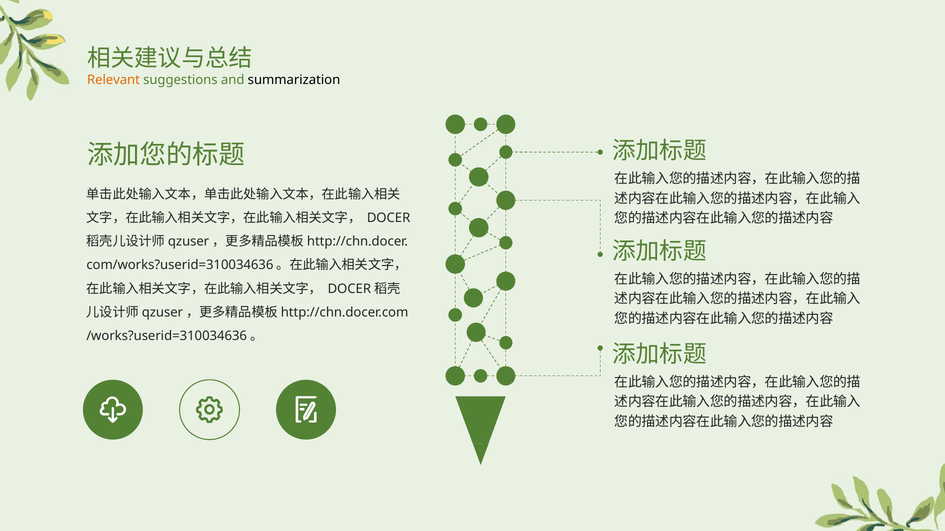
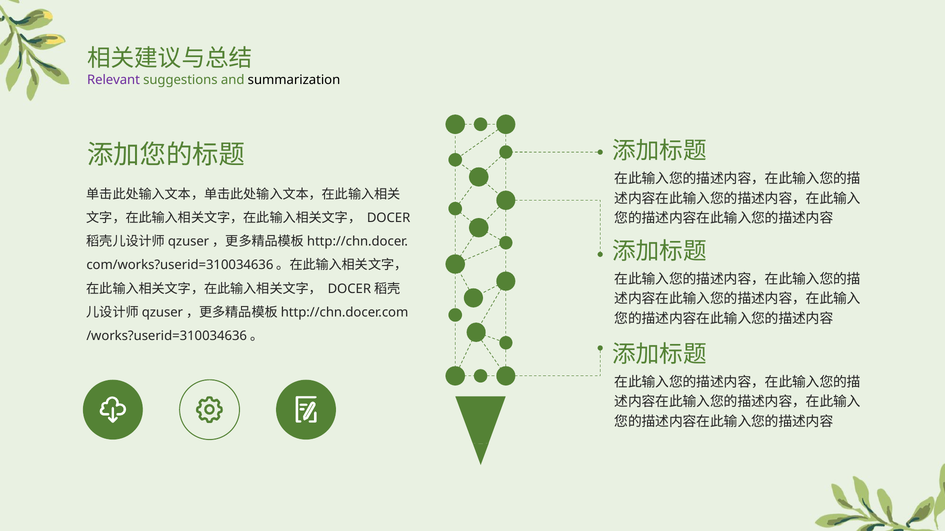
Relevant colour: orange -> purple
